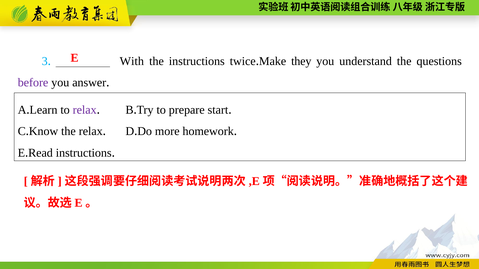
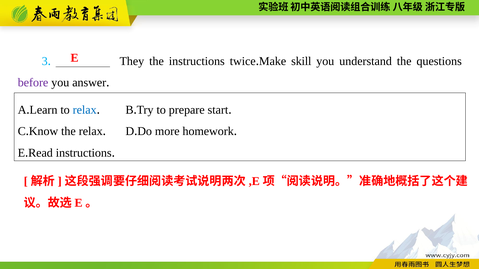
With: With -> They
they: they -> skill
relax at (85, 110) colour: purple -> blue
